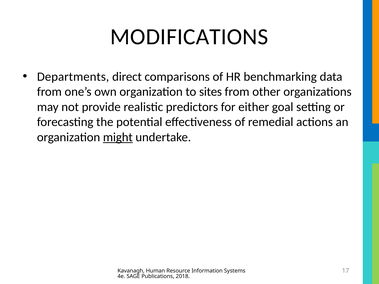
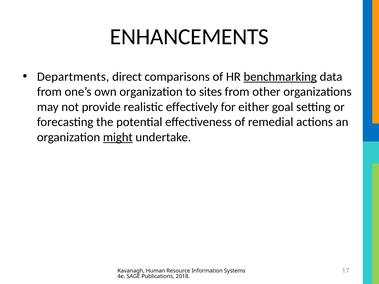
MODIFICATIONS: MODIFICATIONS -> ENHANCEMENTS
benchmarking underline: none -> present
predictors: predictors -> effectively
